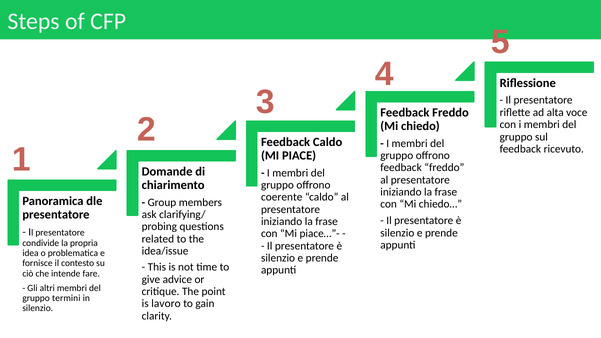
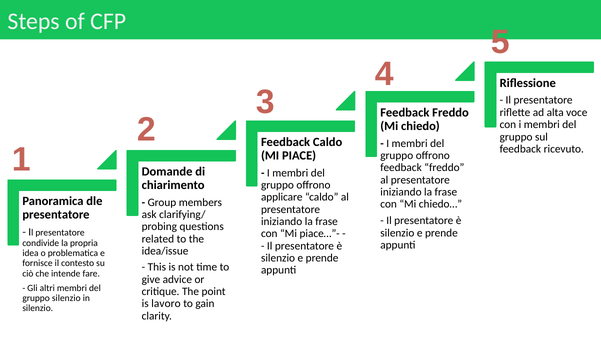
coerente: coerente -> applicare
gruppo termini: termini -> silenzio
